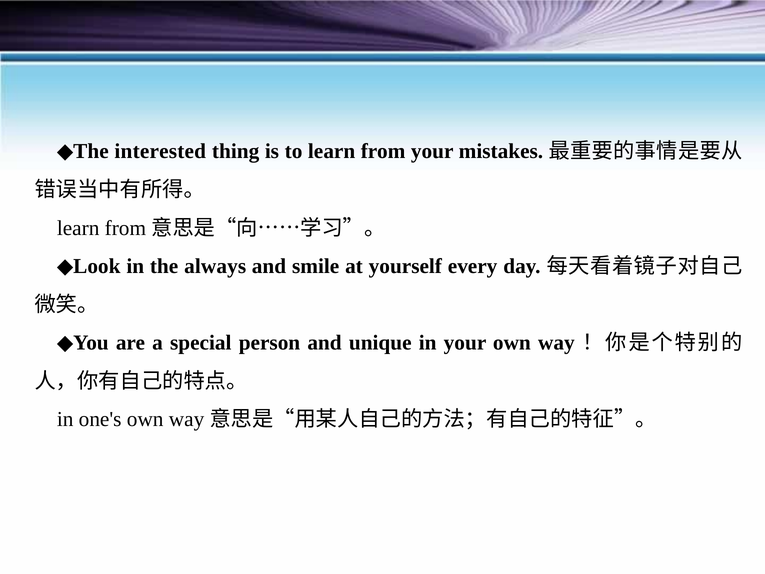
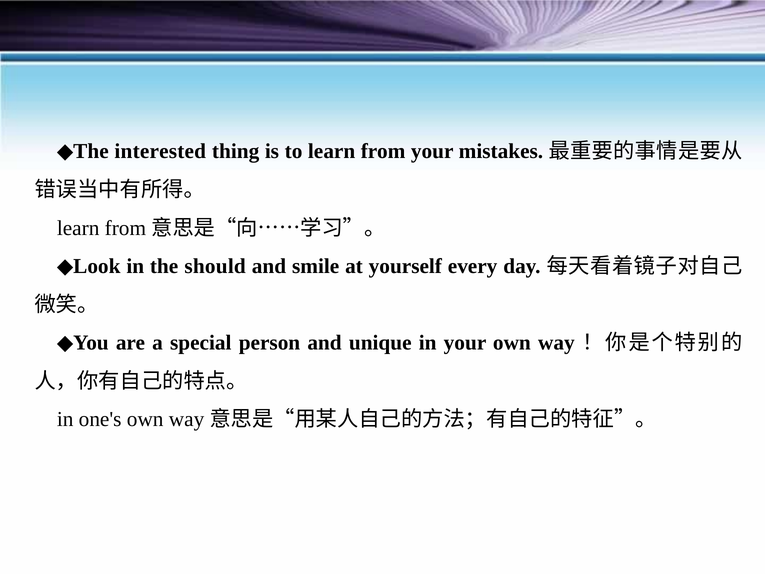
always: always -> should
